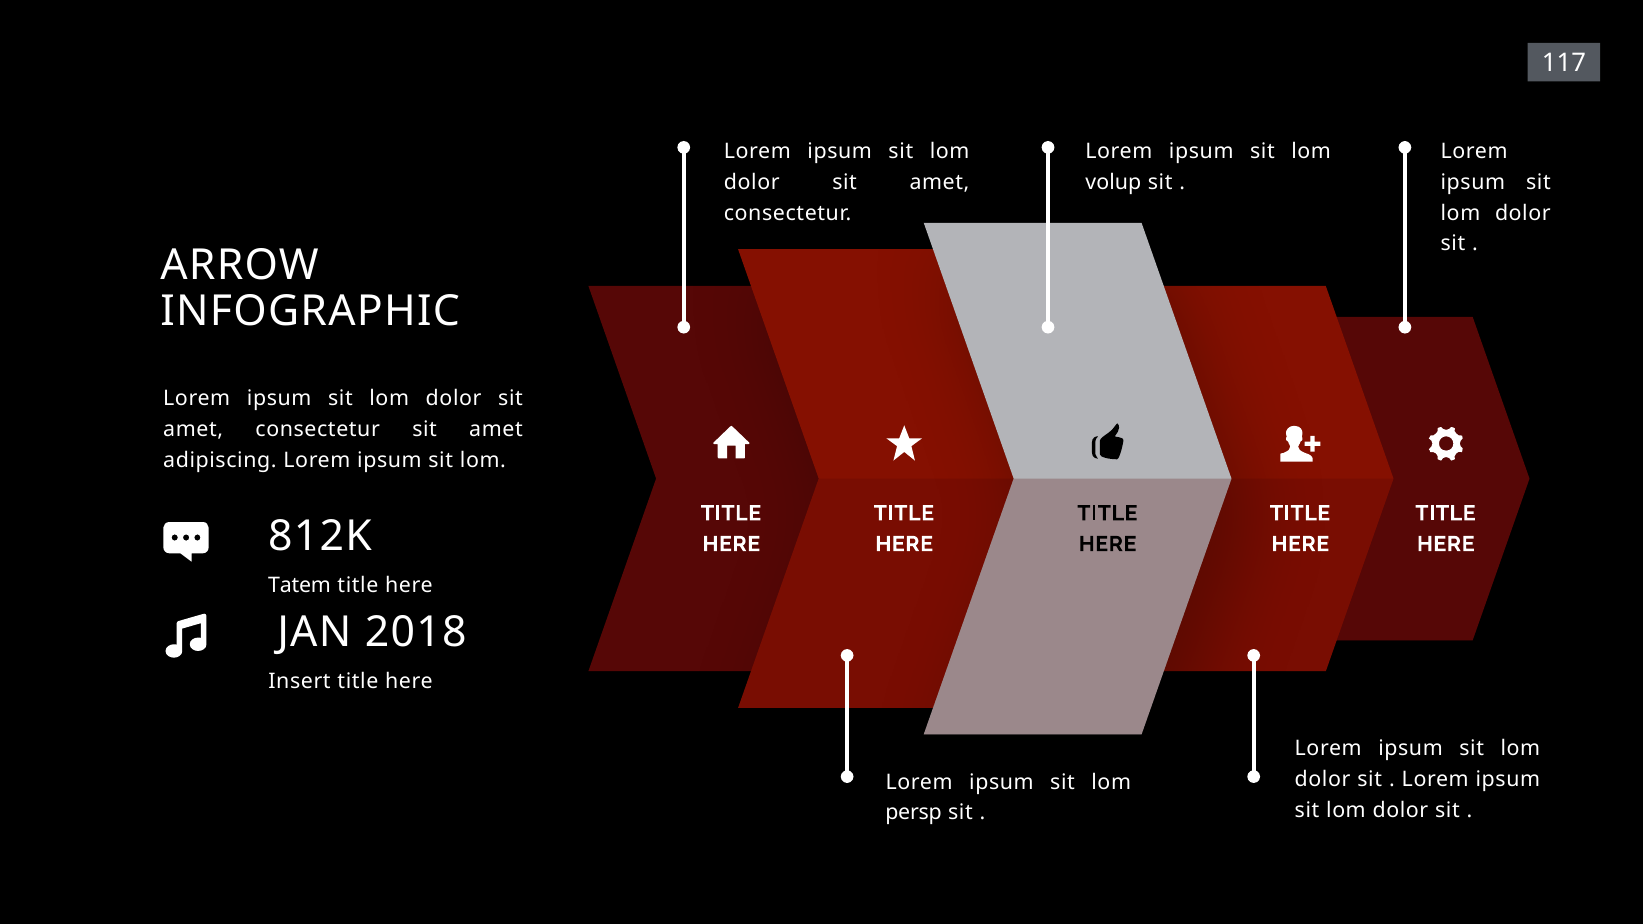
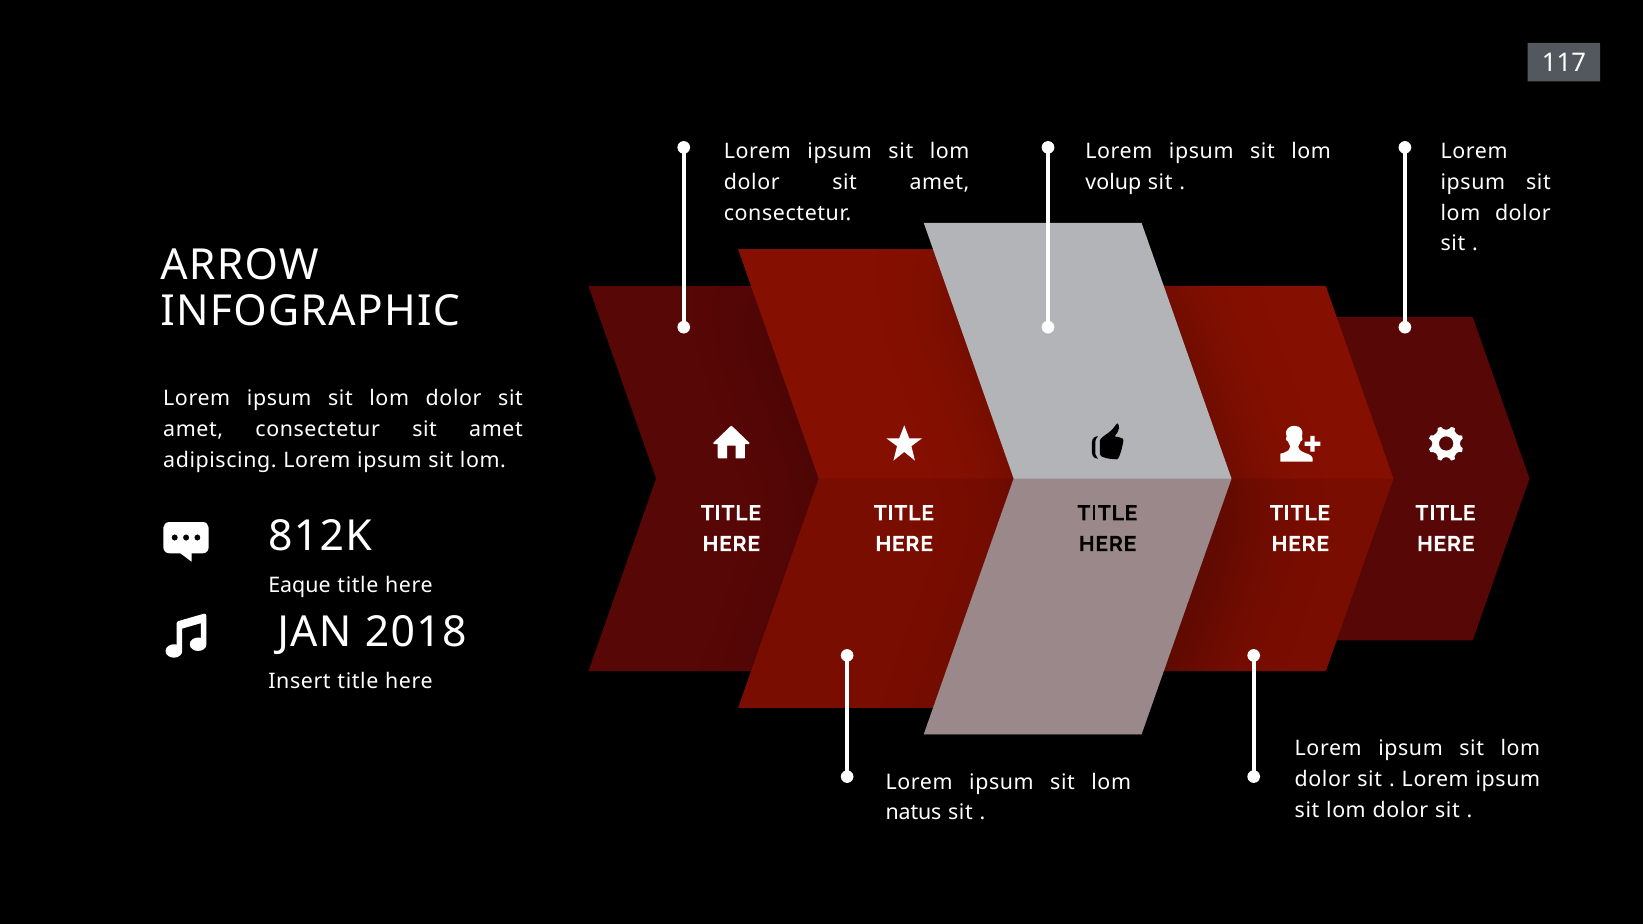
Tatem: Tatem -> Eaque
persp: persp -> natus
